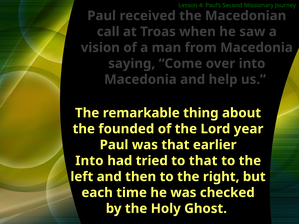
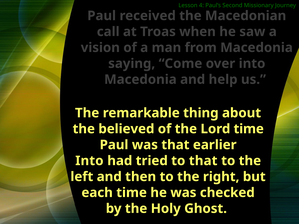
founded: founded -> believed
Lord year: year -> time
